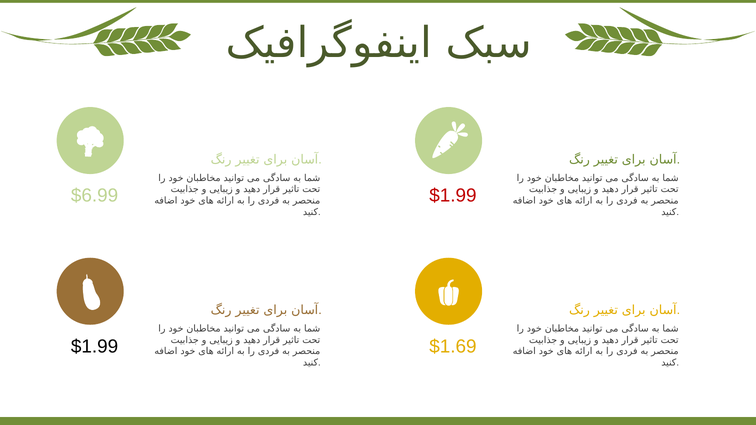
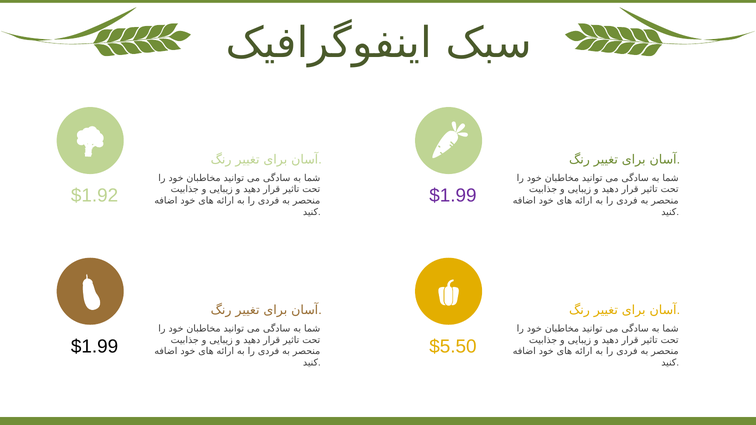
$6.99: $6.99 -> $1.92
$1.99 at (453, 196) colour: red -> purple
$1.69: $1.69 -> $5.50
